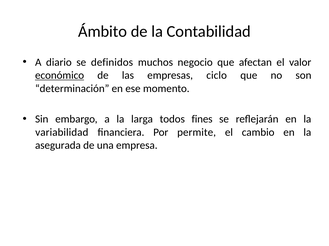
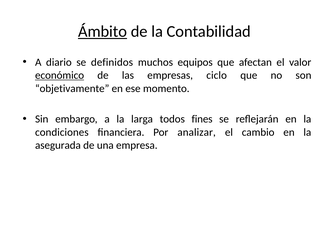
Ámbito underline: none -> present
negocio: negocio -> equipos
determinación: determinación -> objetivamente
variabilidad: variabilidad -> condiciones
permite: permite -> analizar
